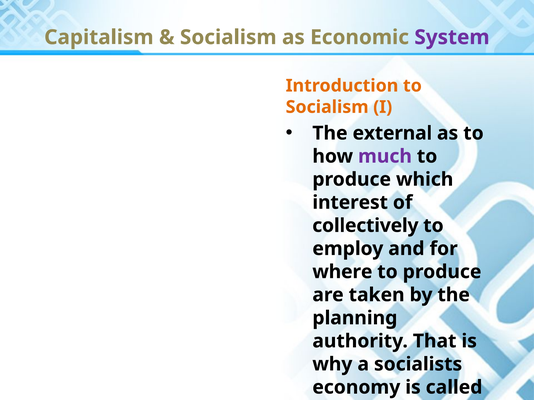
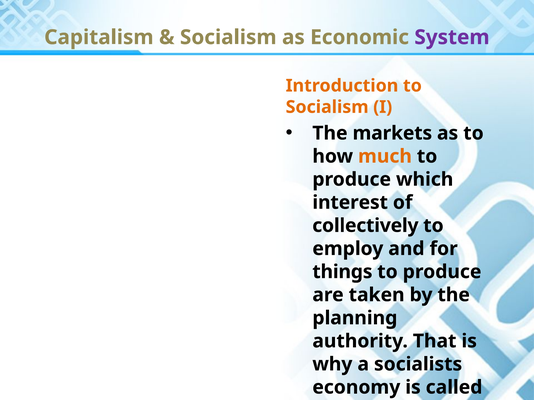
external: external -> markets
much colour: purple -> orange
where: where -> things
